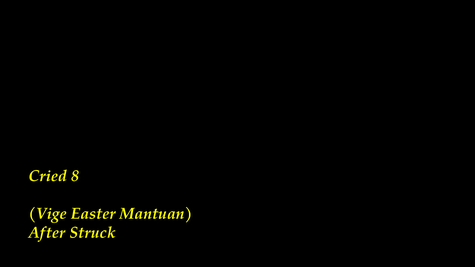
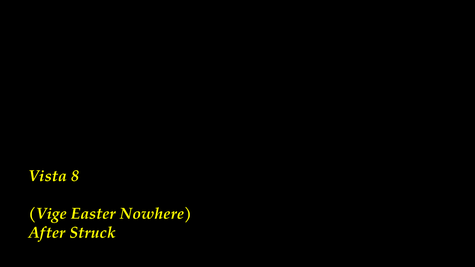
Cried: Cried -> Vista
Mantuan: Mantuan -> Nowhere
